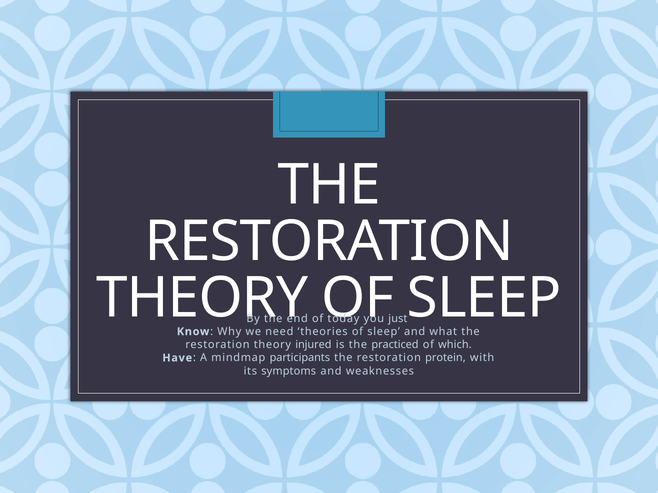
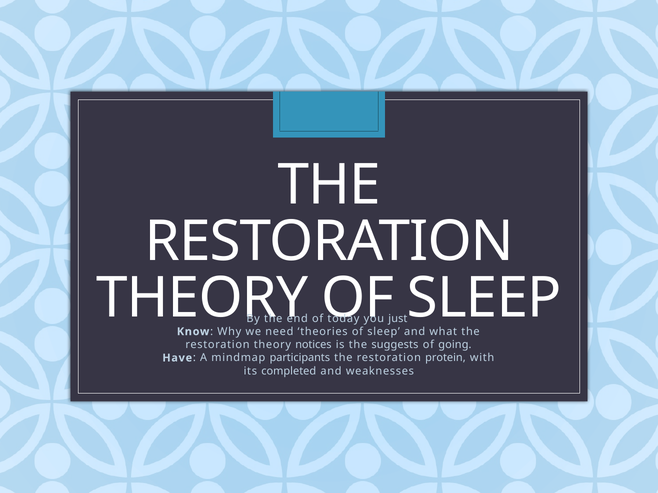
injured: injured -> notices
practiced: practiced -> suggests
which: which -> going
symptoms: symptoms -> completed
